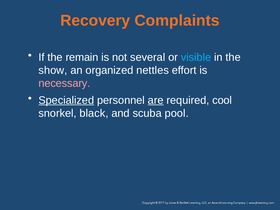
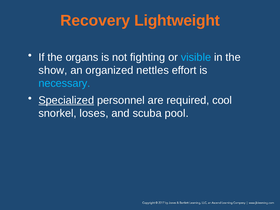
Complaints: Complaints -> Lightweight
remain: remain -> organs
several: several -> fighting
necessary colour: pink -> light blue
are underline: present -> none
black: black -> loses
